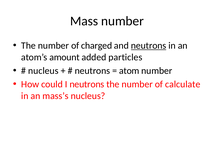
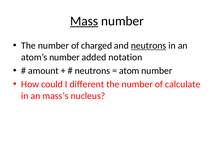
Mass underline: none -> present
atom’s amount: amount -> number
particles: particles -> notation
nucleus at (43, 71): nucleus -> amount
I neutrons: neutrons -> different
